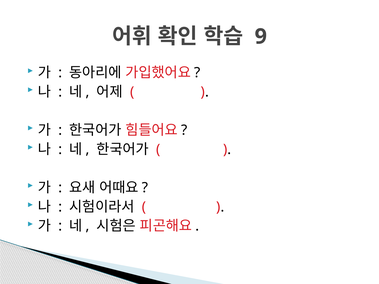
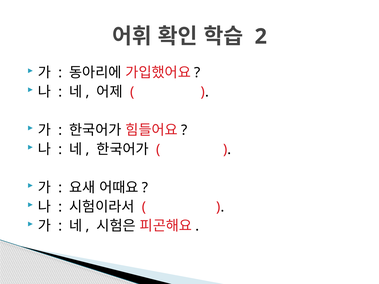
9: 9 -> 2
